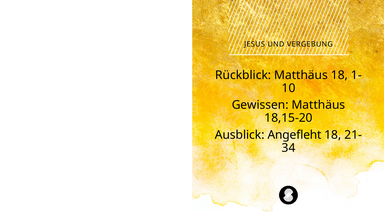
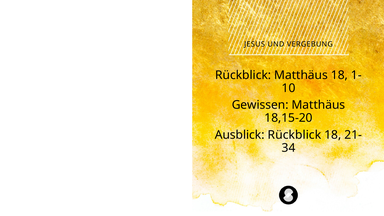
Ausblick Angefleht: Angefleht -> Rückblick
